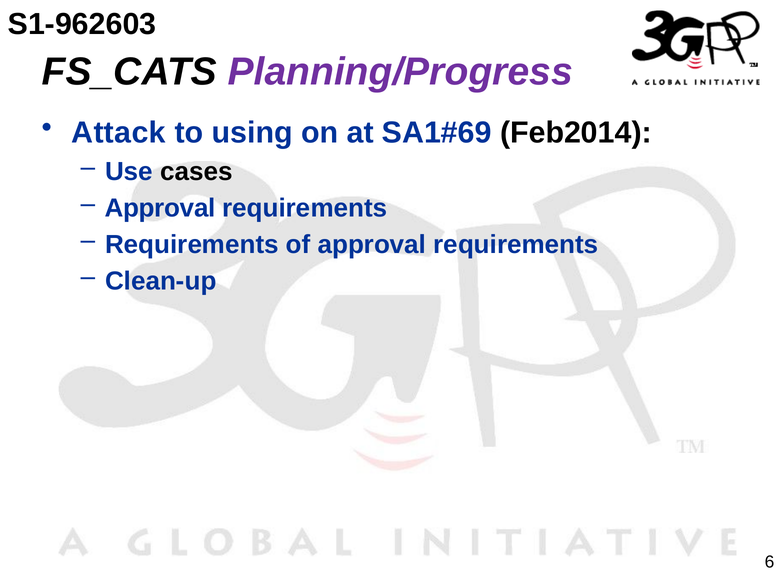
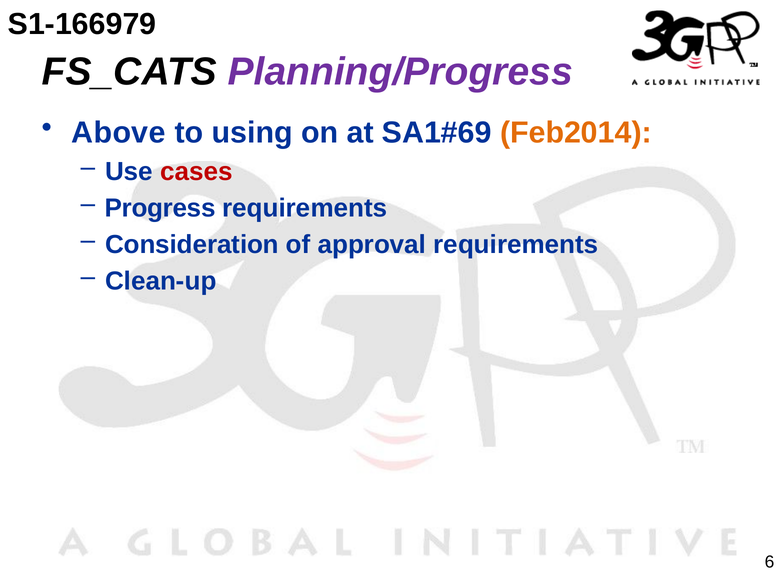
S1-962603: S1-962603 -> S1-166979
Attack: Attack -> Above
Feb2014 colour: black -> orange
cases colour: black -> red
Approval at (160, 208): Approval -> Progress
Requirements at (192, 244): Requirements -> Consideration
